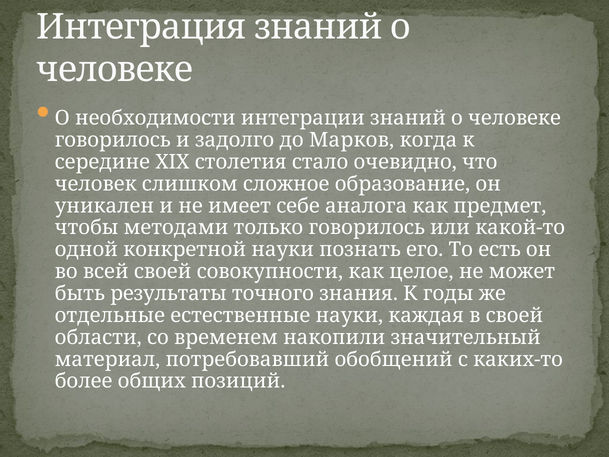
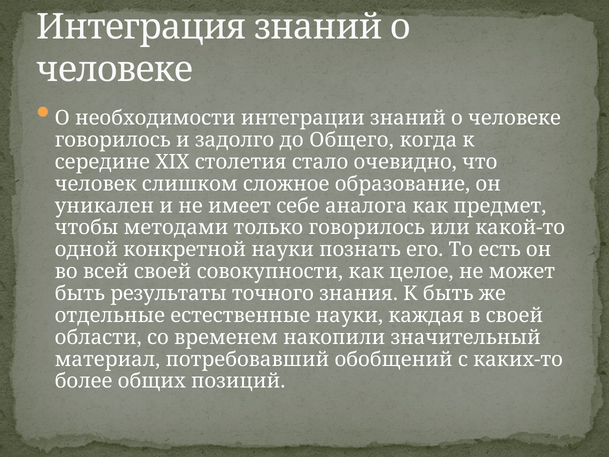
Марков: Марков -> Общего
К годы: годы -> быть
